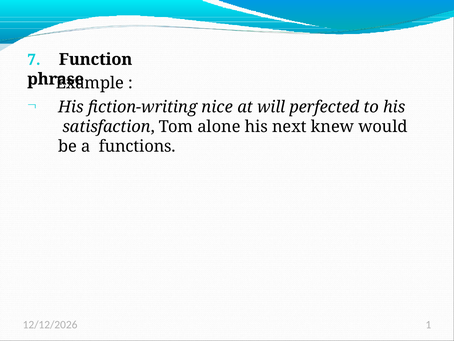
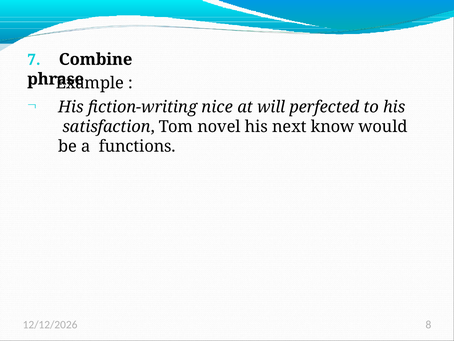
Function: Function -> Combine
alone: alone -> novel
knew: knew -> know
1: 1 -> 8
